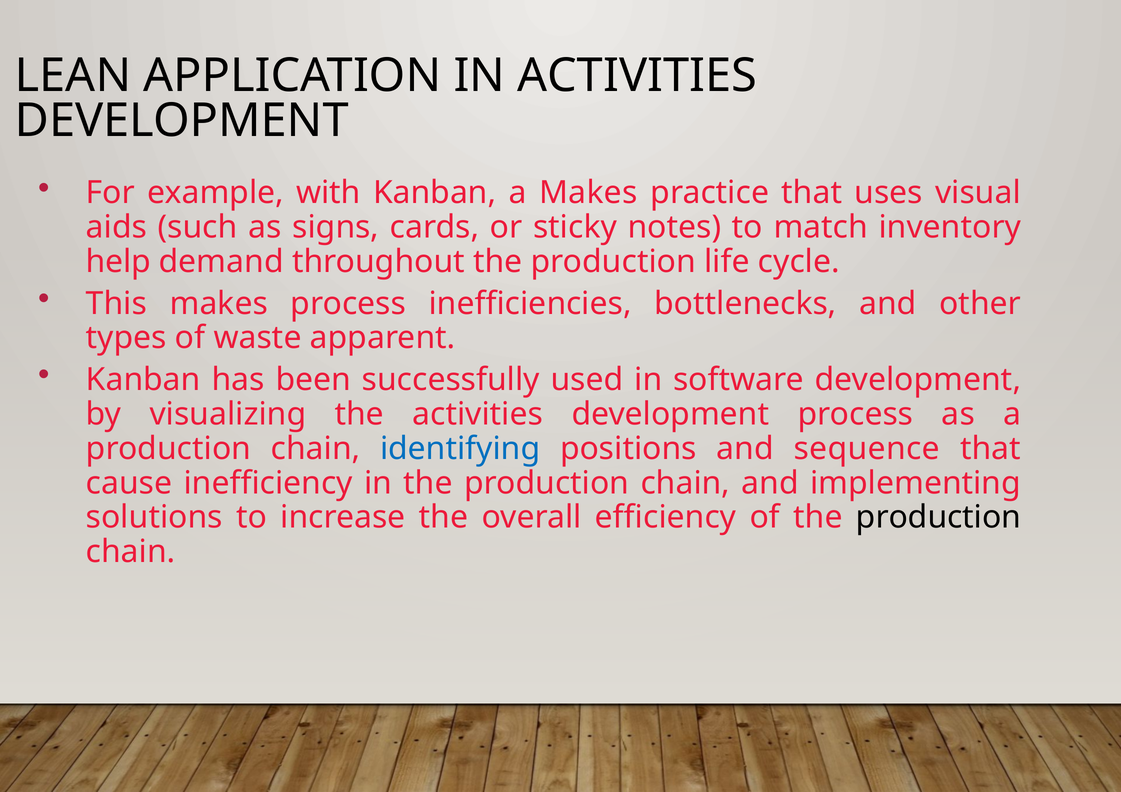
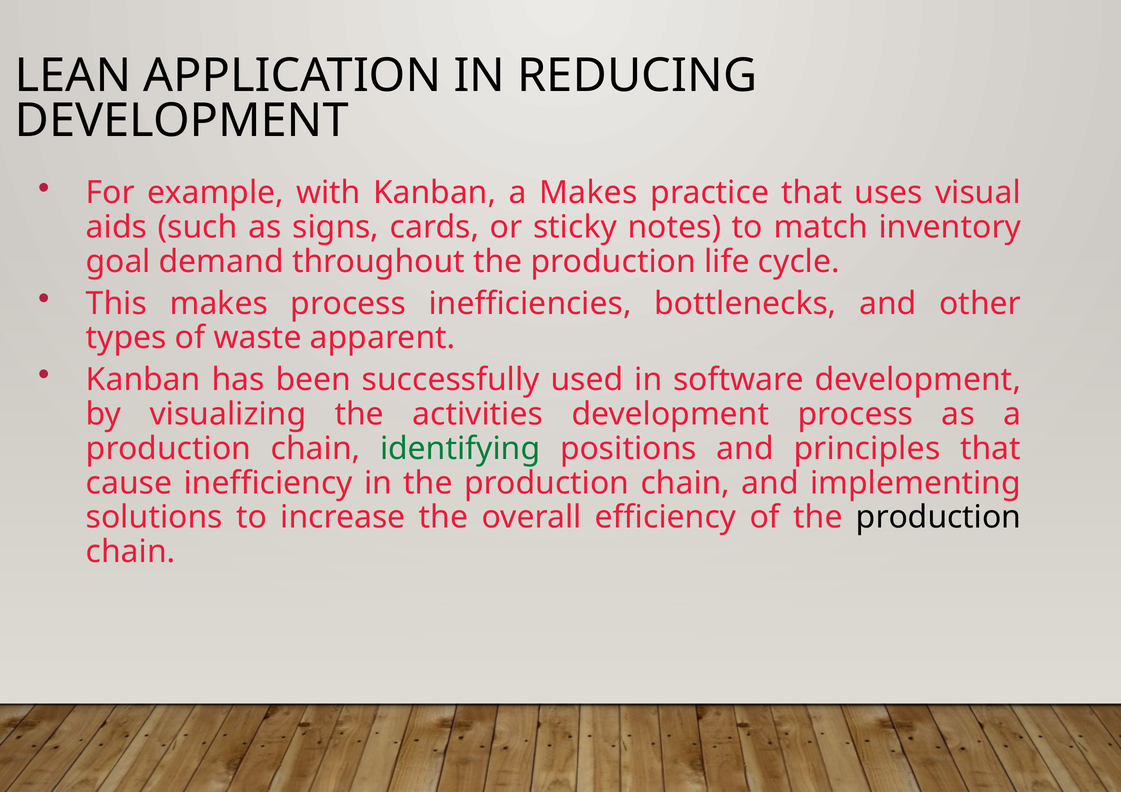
IN ACTIVITIES: ACTIVITIES -> REDUCING
help: help -> goal
identifying colour: blue -> green
sequence: sequence -> principles
